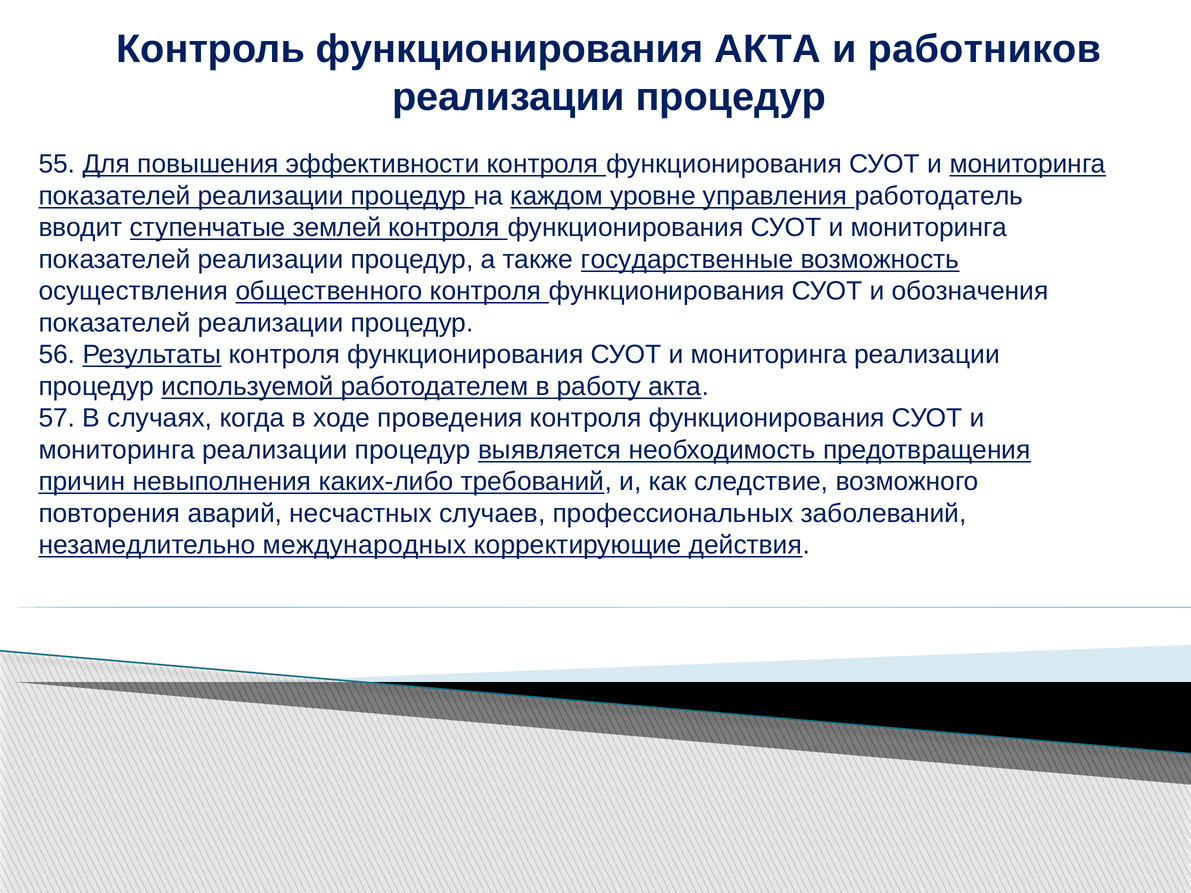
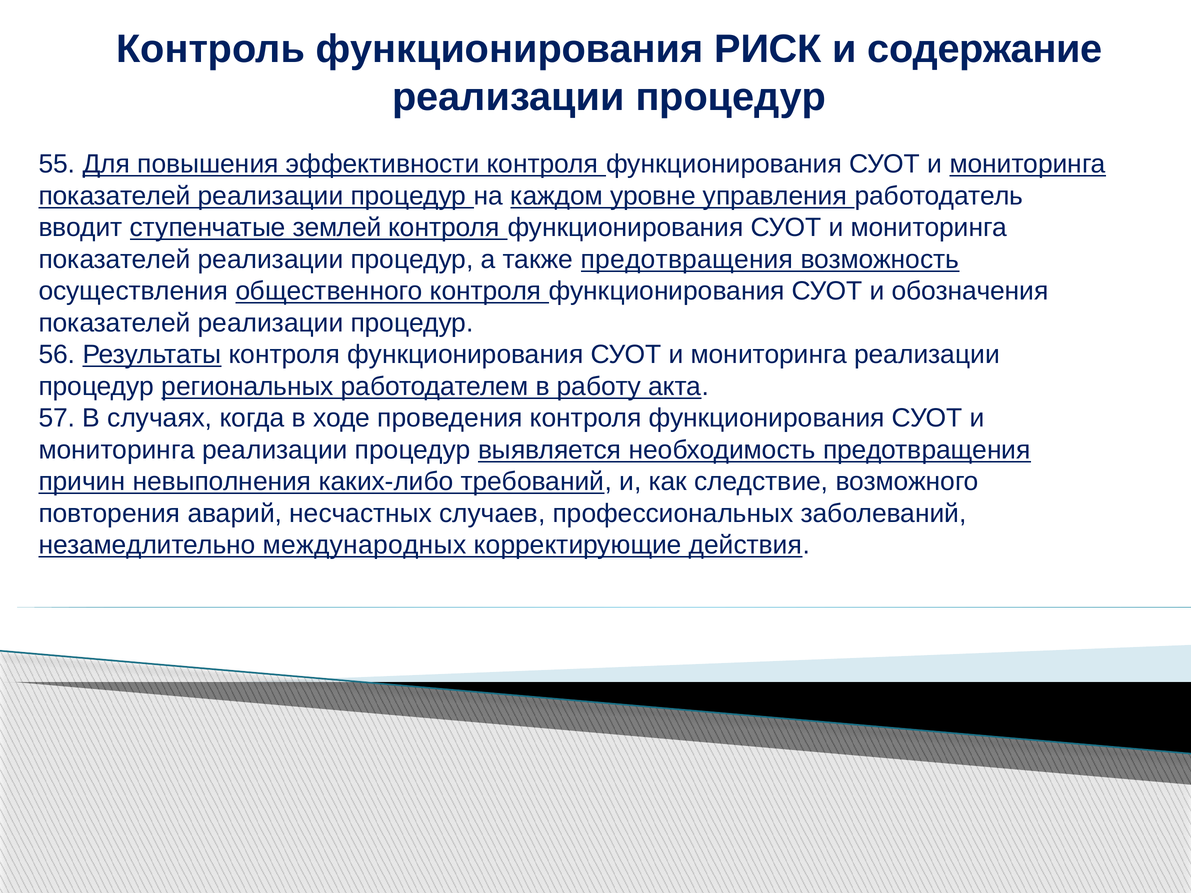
функционирования АКТА: АКТА -> РИСК
работников: работников -> содержание
также государственные: государственные -> предотвращения
используемой: используемой -> региональных
